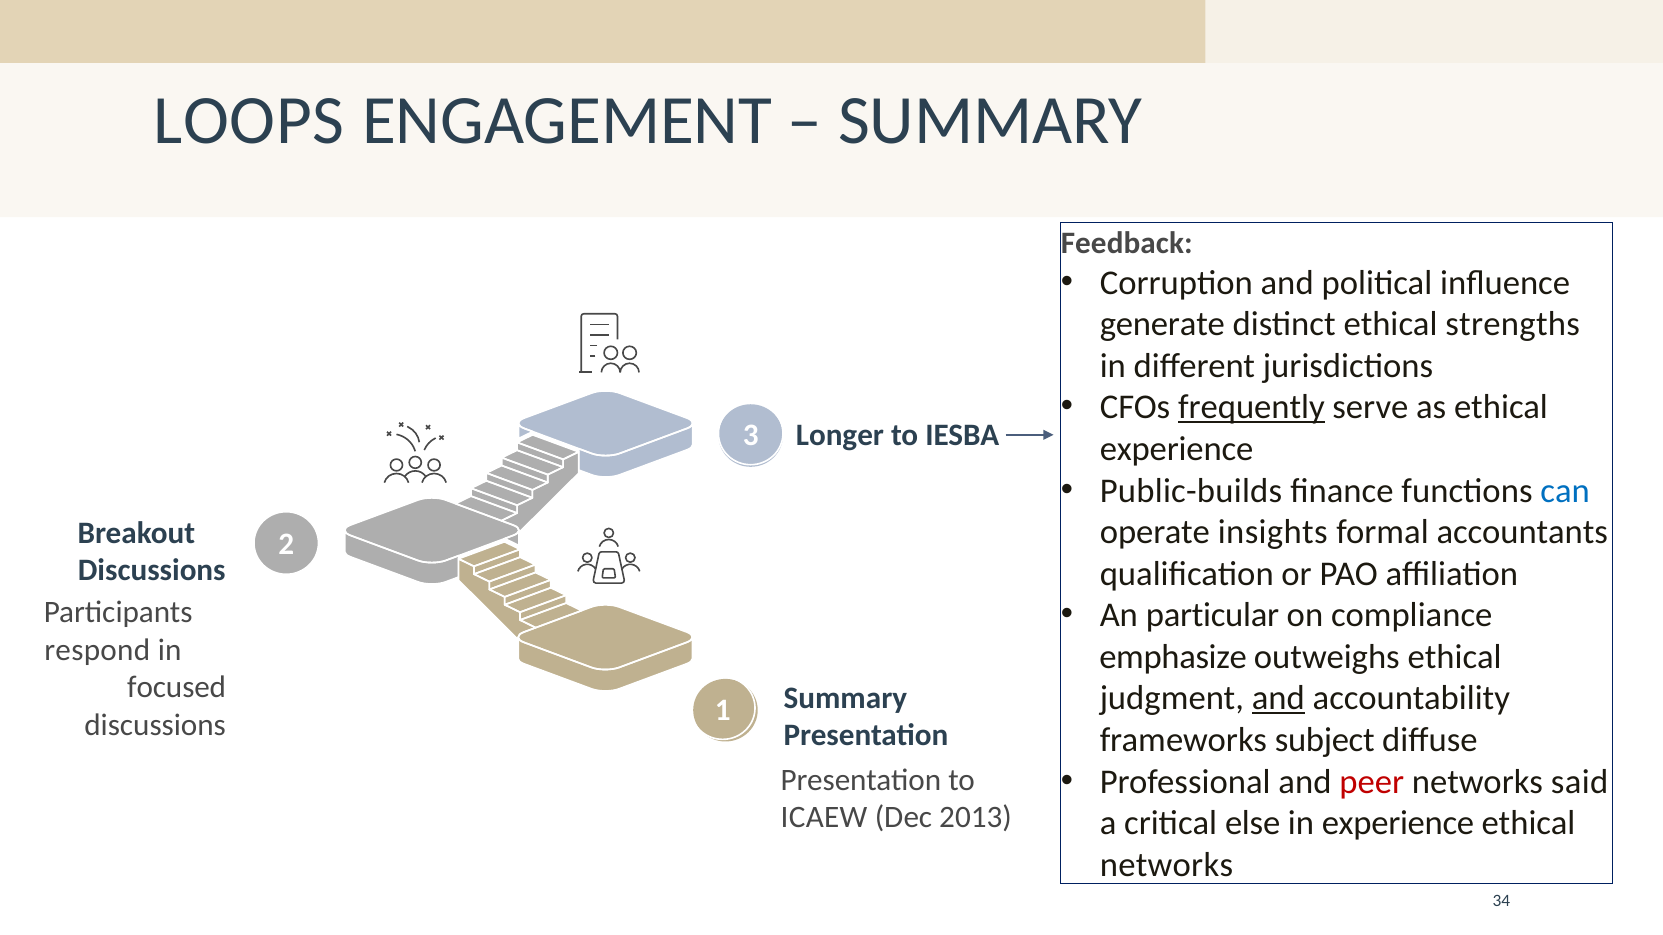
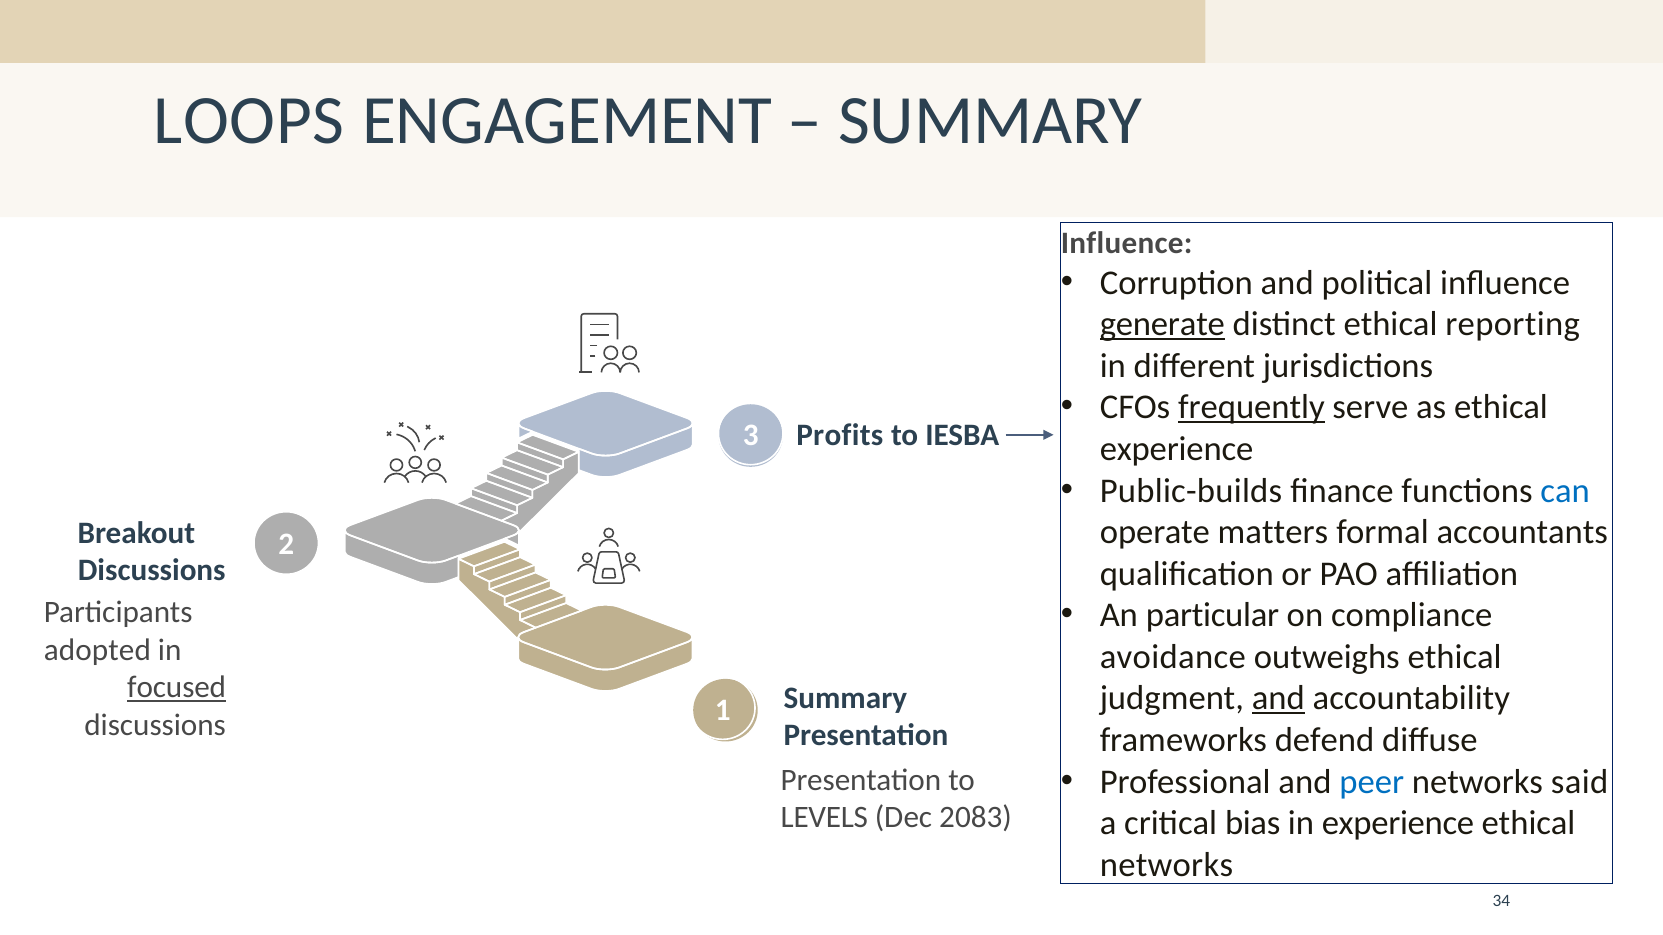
Feedback at (1127, 243): Feedback -> Influence
generate underline: none -> present
strengths: strengths -> reporting
Longer: Longer -> Profits
insights: insights -> matters
respond: respond -> adopted
emphasize: emphasize -> avoidance
focused underline: none -> present
subject: subject -> defend
peer colour: red -> blue
ICAEW: ICAEW -> LEVELS
2013: 2013 -> 2083
else: else -> bias
